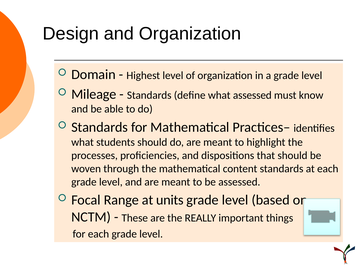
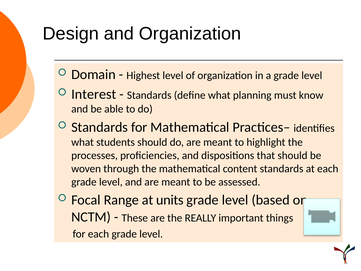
Mileage: Mileage -> Interest
what assessed: assessed -> planning
